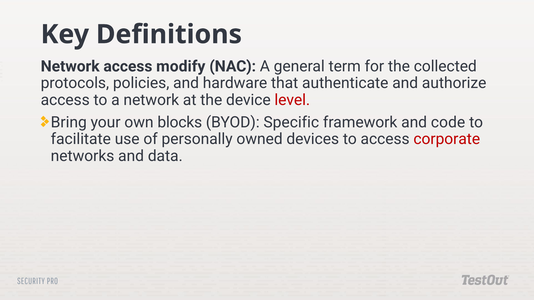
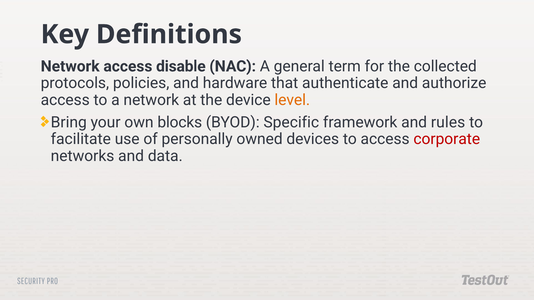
modify: modify -> disable
level colour: red -> orange
code: code -> rules
